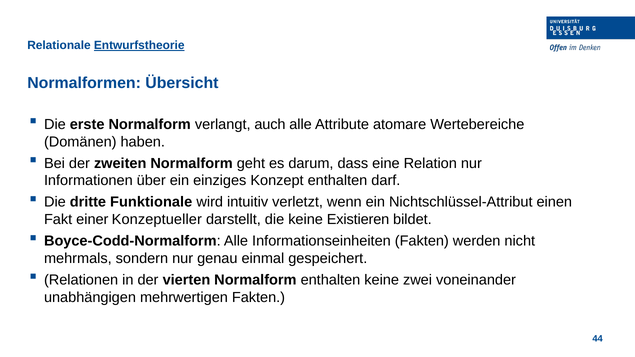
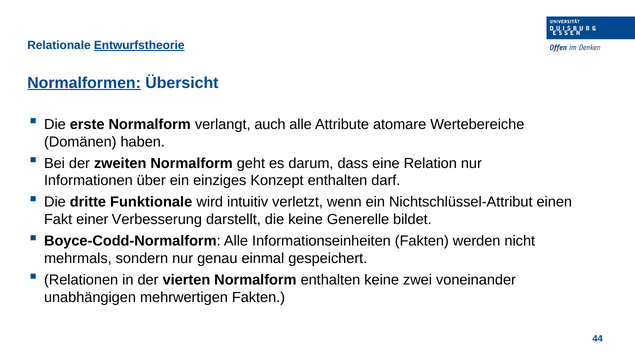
Normalformen underline: none -> present
Konzeptueller: Konzeptueller -> Verbesserung
Existieren: Existieren -> Generelle
